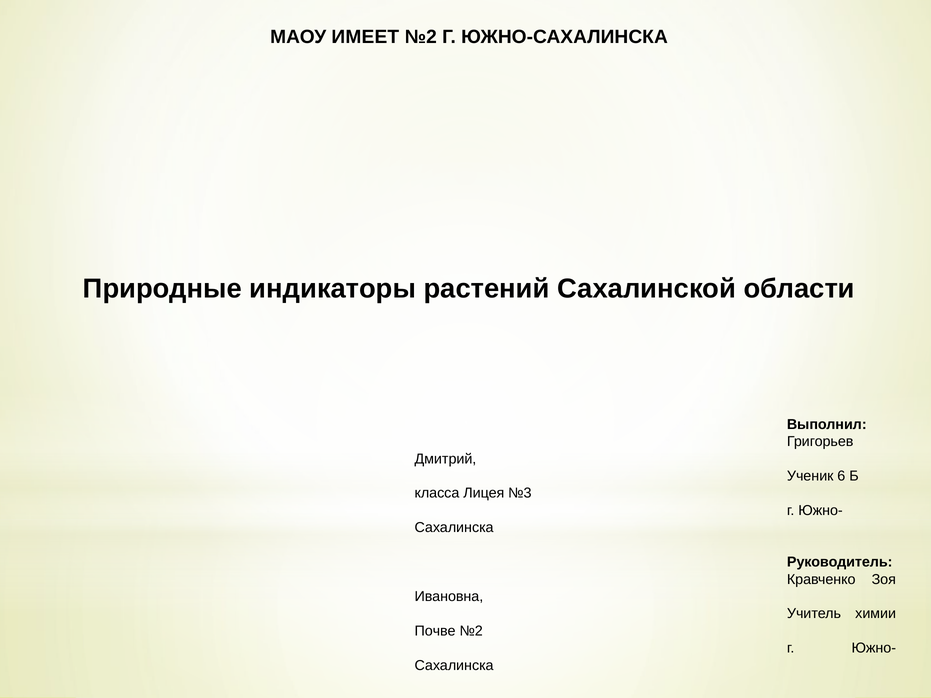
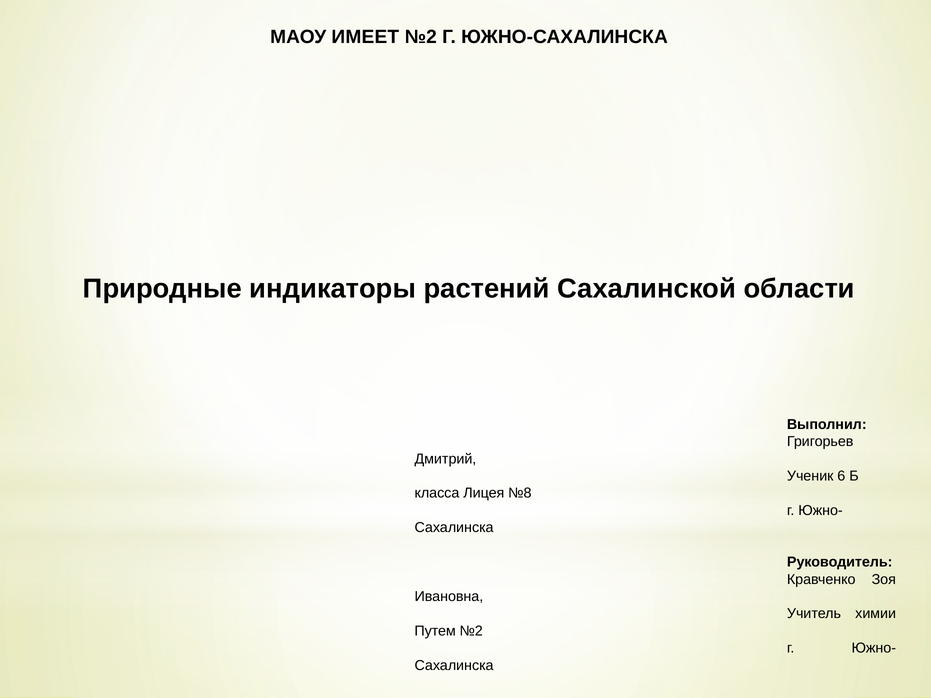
№3: №3 -> №8
Почве: Почве -> Путем
